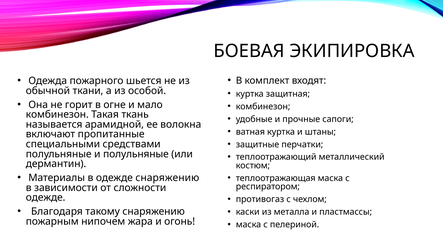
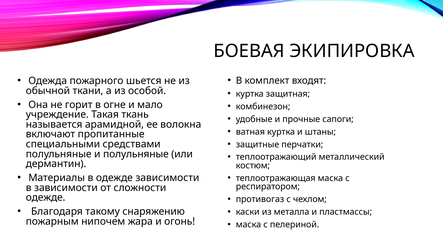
комбинезон at (57, 115): комбинезон -> учреждение
одежде снаряжению: снаряжению -> зависимости
